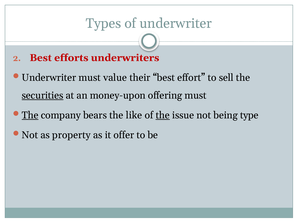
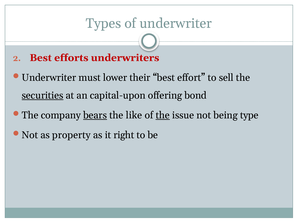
value: value -> lower
money-upon: money-upon -> capital-upon
offering must: must -> bond
The at (30, 115) underline: present -> none
bears underline: none -> present
offer: offer -> right
